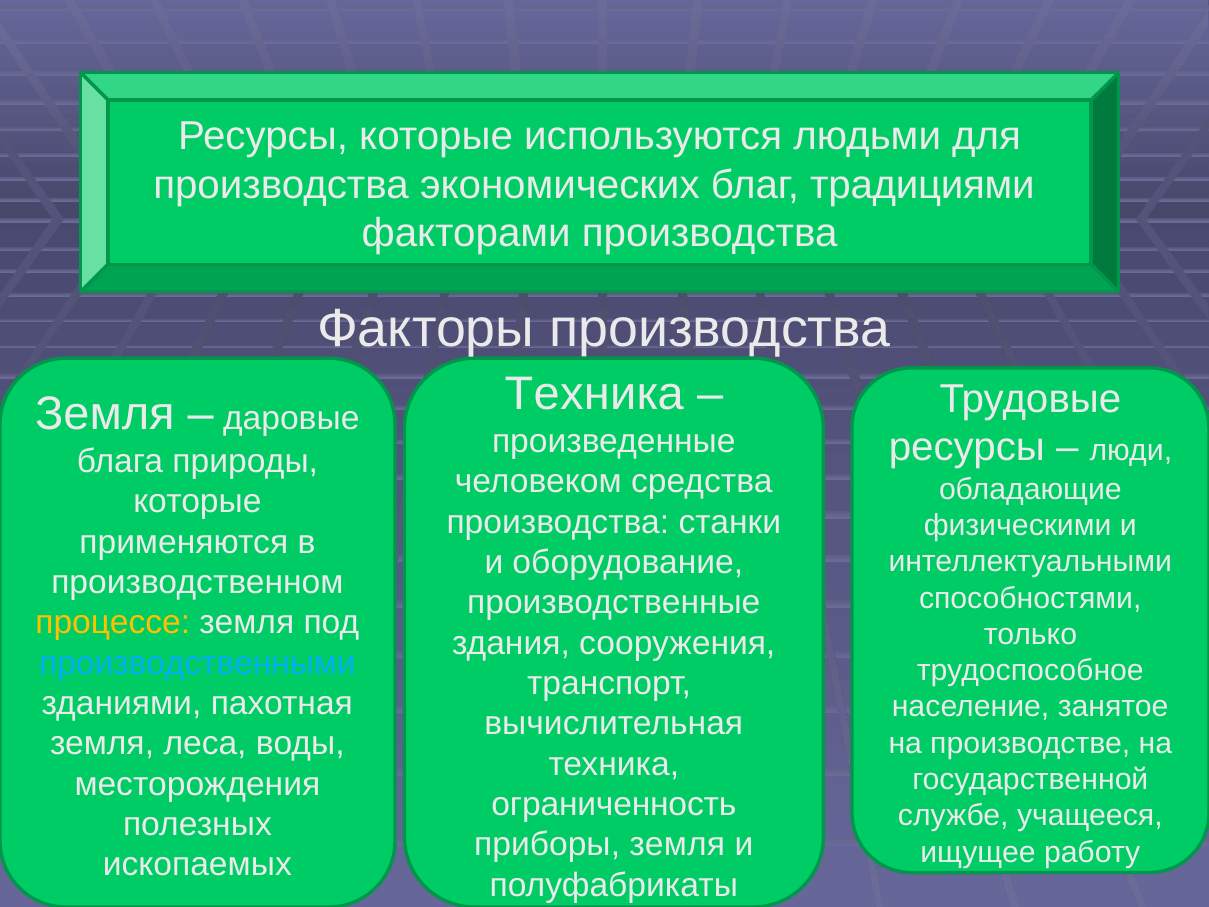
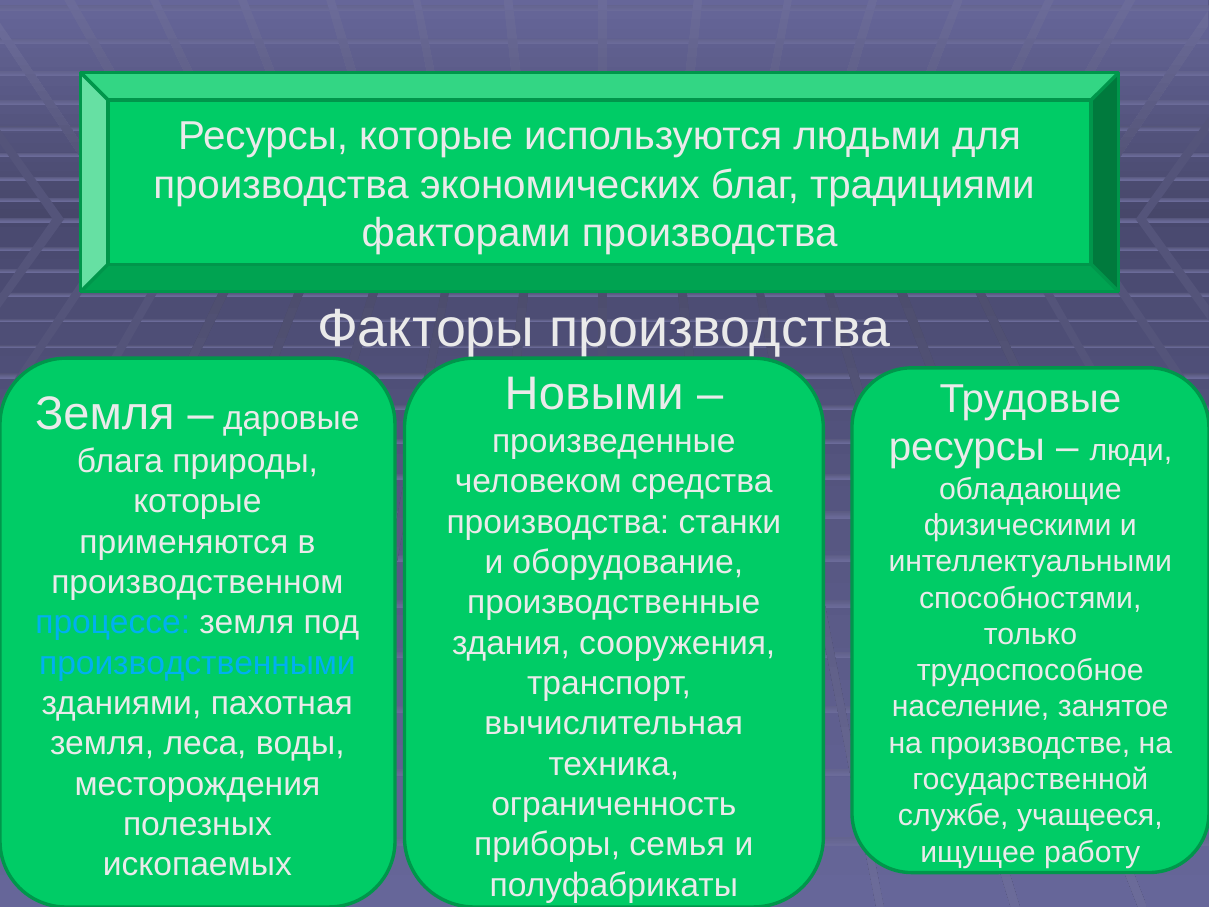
Техника at (594, 394): Техника -> Новыми
процессе colour: yellow -> light blue
приборы земля: земля -> семья
